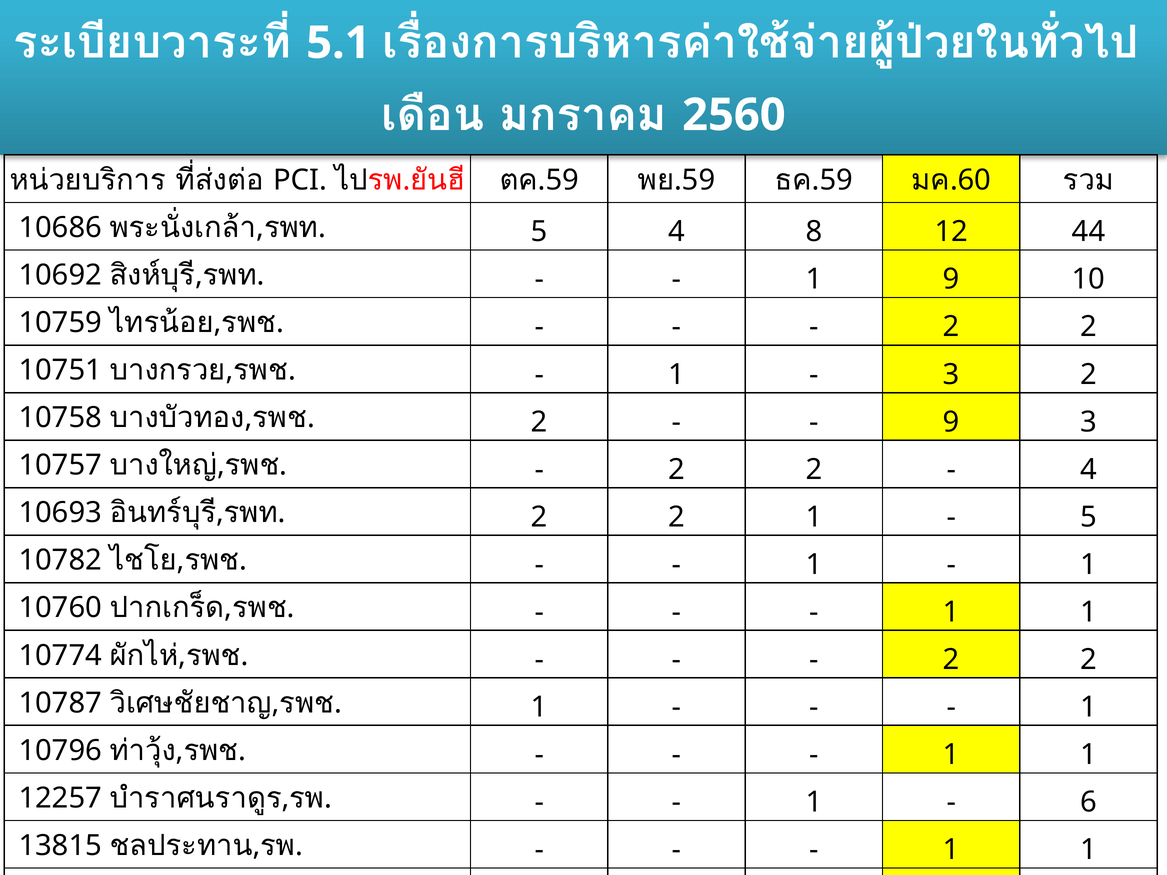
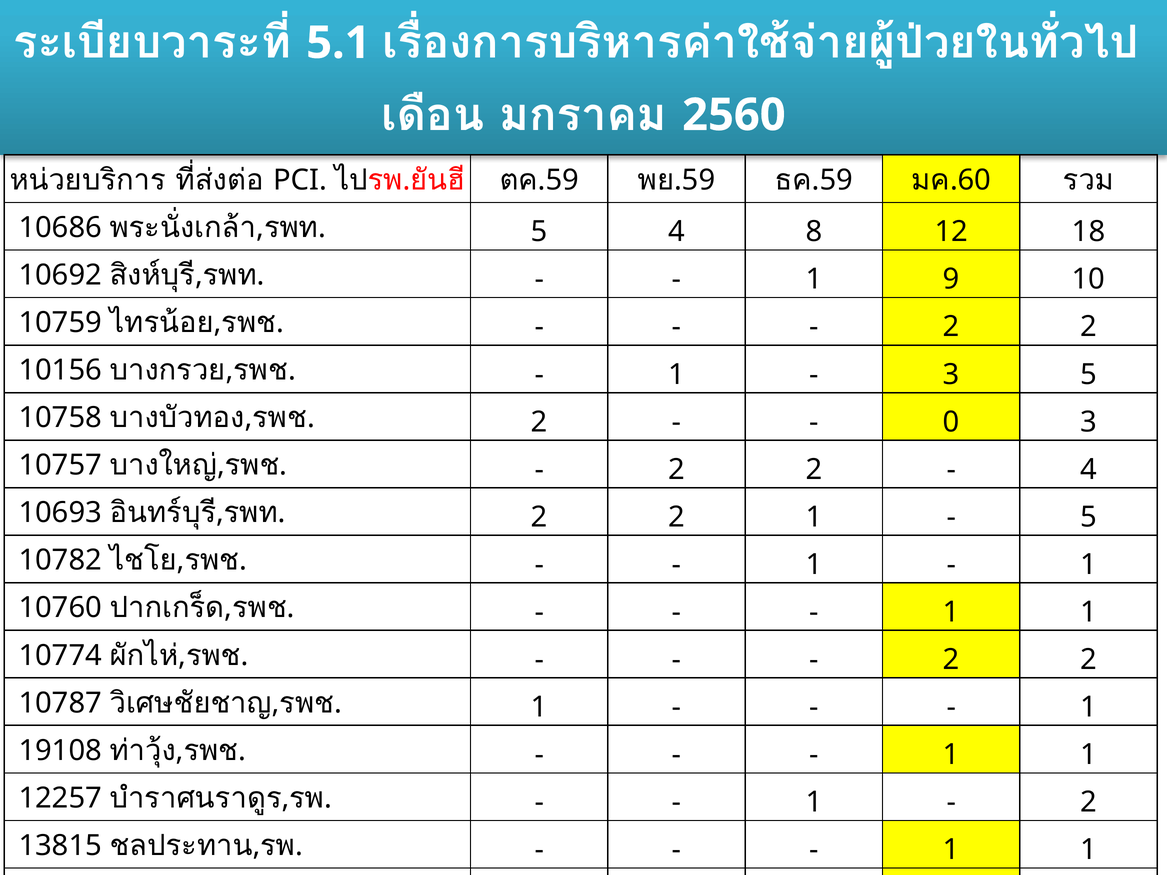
44: 44 -> 18
10751: 10751 -> 10156
2 at (1089, 375): 2 -> 5
9 at (951, 422): 9 -> 0
10796: 10796 -> 19108
6 at (1089, 802): 6 -> 2
